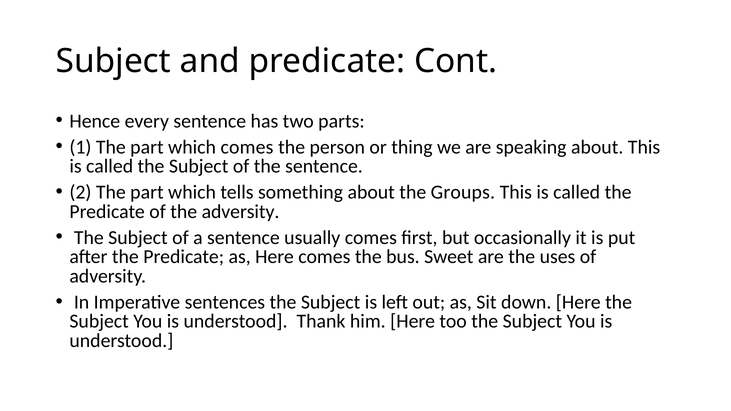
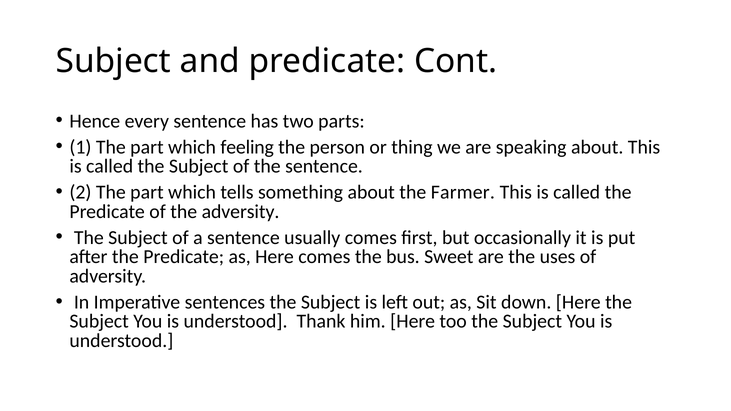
which comes: comes -> feeling
Groups: Groups -> Farmer
